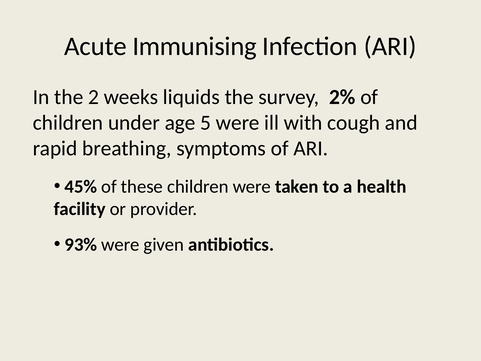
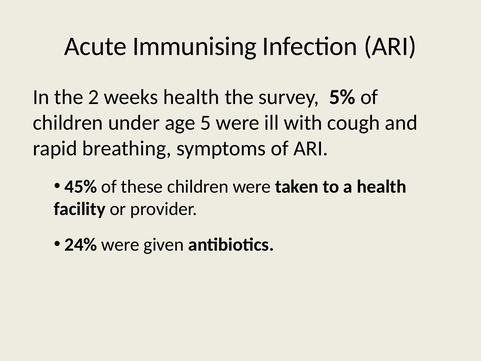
weeks liquids: liquids -> health
2%: 2% -> 5%
93%: 93% -> 24%
